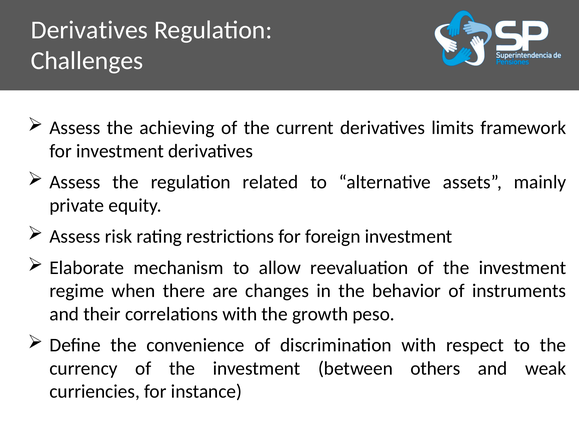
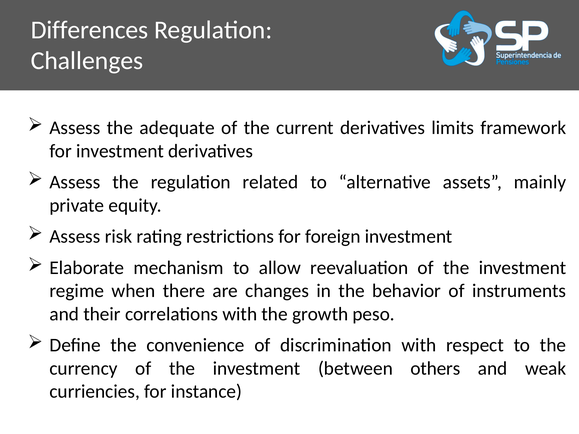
Derivatives at (89, 30): Derivatives -> Differences
achieving: achieving -> adequate
